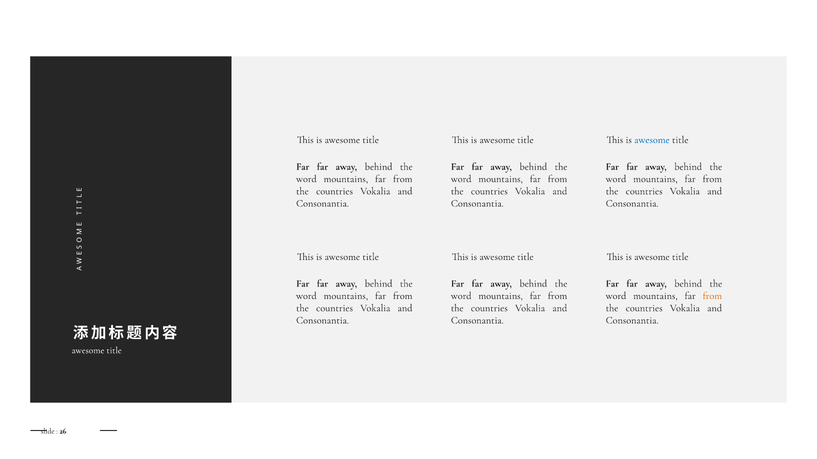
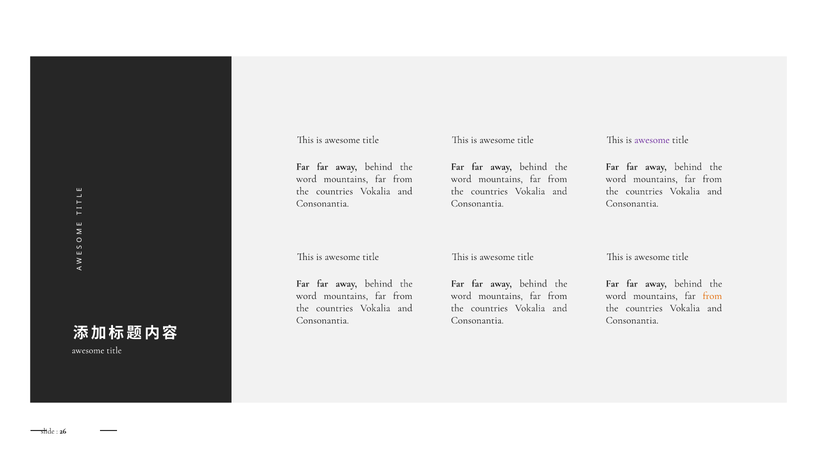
awesome at (652, 140) colour: blue -> purple
